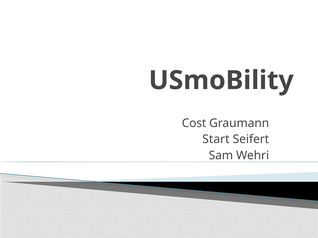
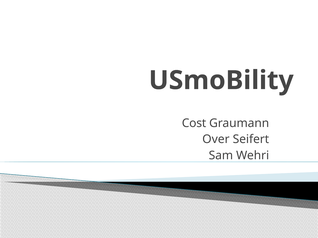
Start: Start -> Over
